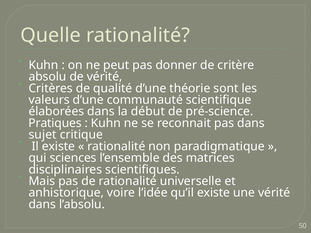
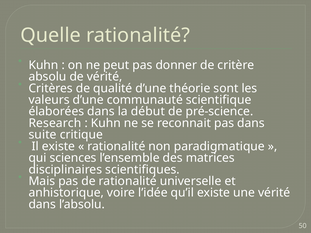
Pratiques: Pratiques -> Research
sujet: sujet -> suite
